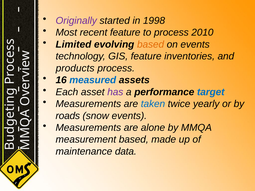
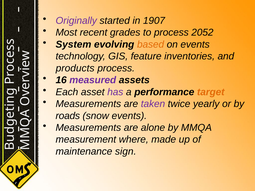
1998: 1998 -> 1907
recent feature: feature -> grades
2010: 2010 -> 2052
Limited: Limited -> System
measured colour: blue -> purple
target colour: blue -> orange
taken colour: blue -> purple
measurement based: based -> where
data: data -> sign
